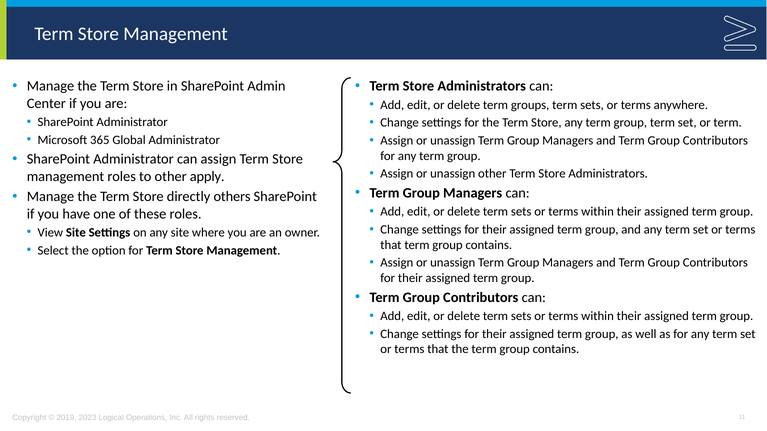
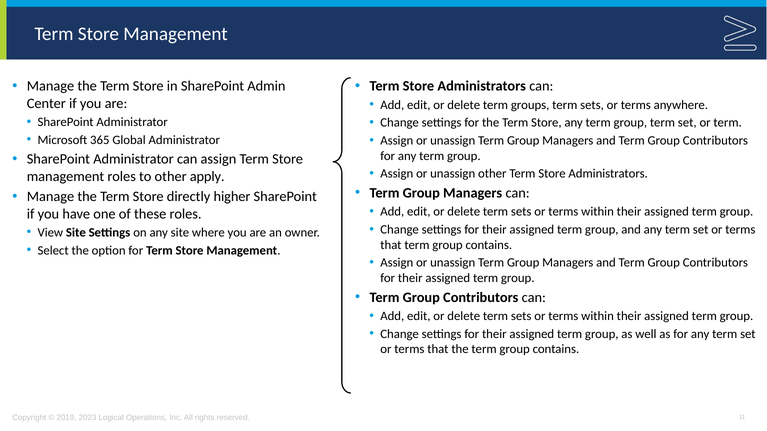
others: others -> higher
